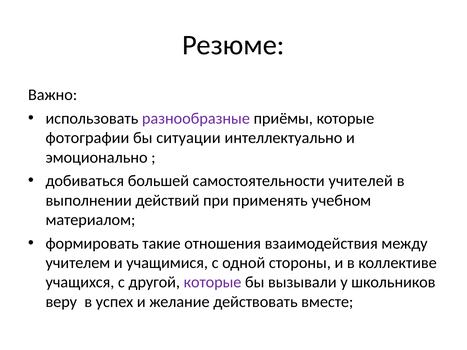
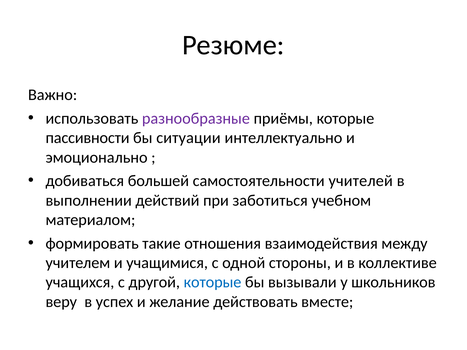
фотографии: фотографии -> пассивности
применять: применять -> заботиться
которые at (213, 282) colour: purple -> blue
